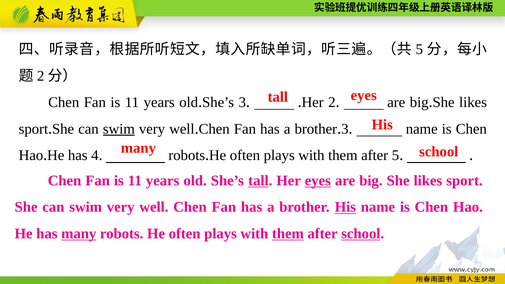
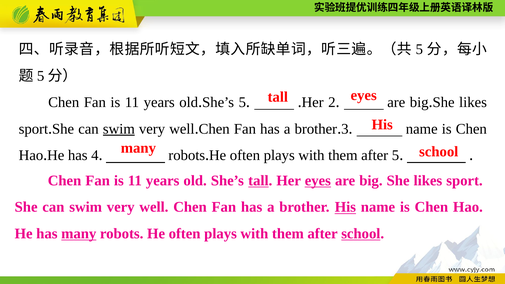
2 at (41, 76): 2 -> 5
She’s 3: 3 -> 5
them at (288, 234) underline: present -> none
